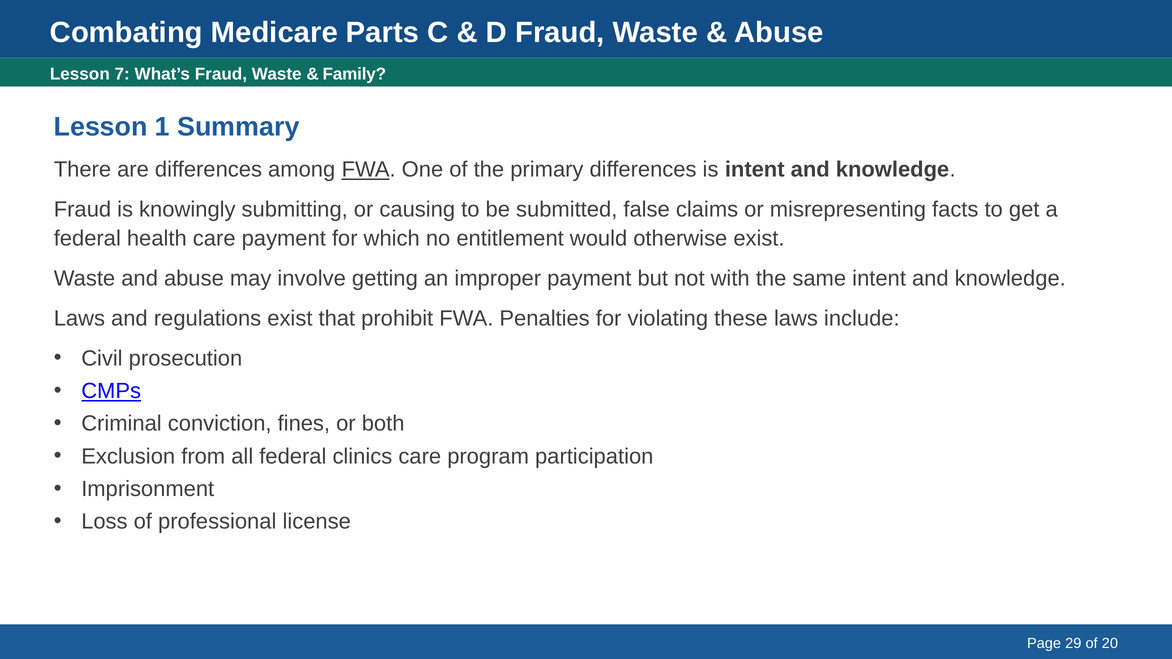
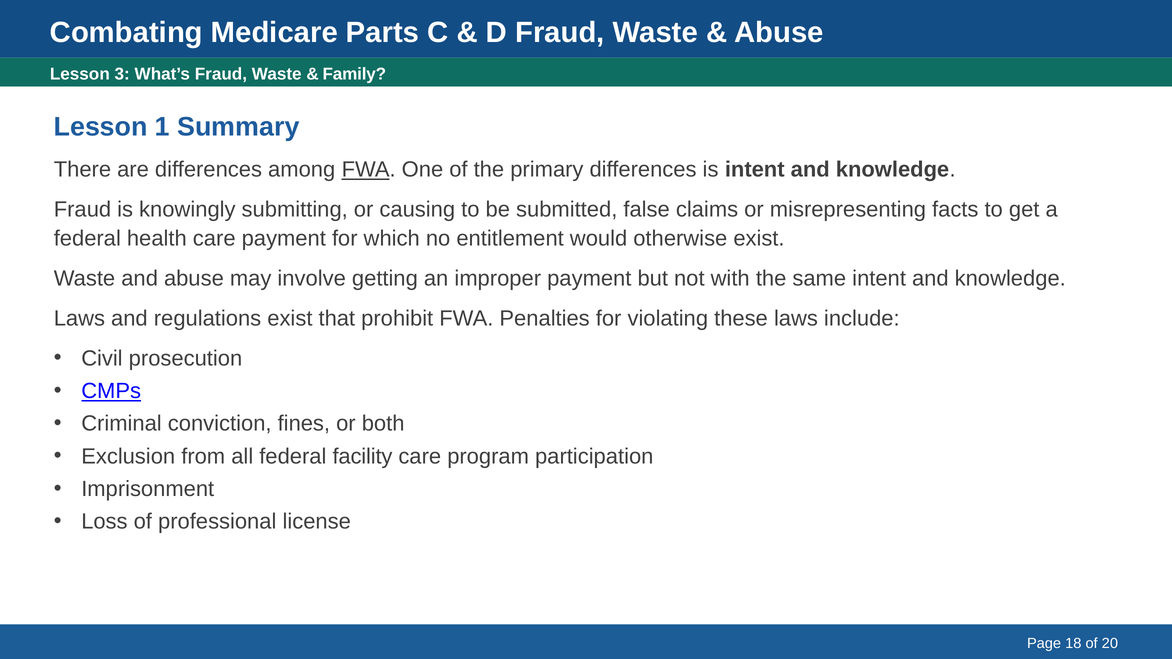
7: 7 -> 3
clinics: clinics -> facility
29: 29 -> 18
